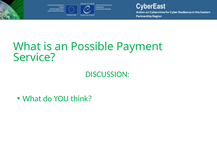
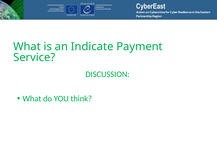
Possible: Possible -> Indicate
